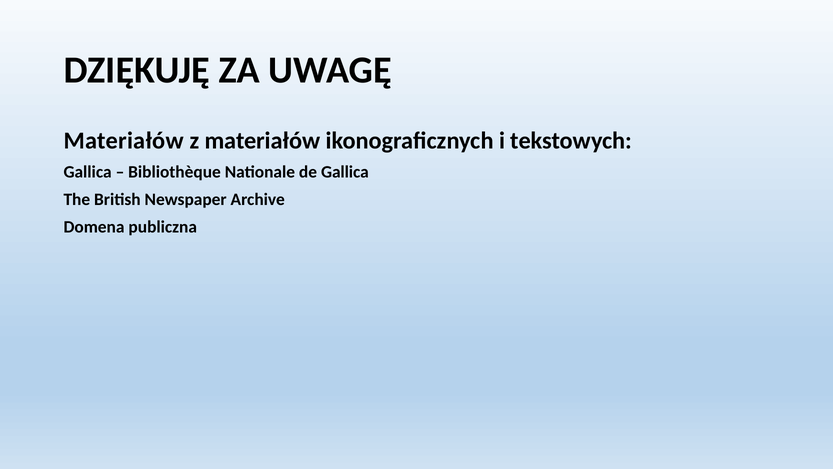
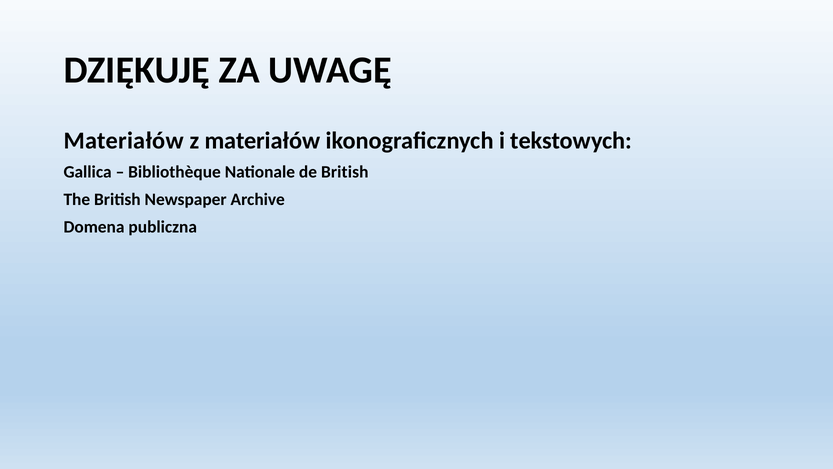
de Gallica: Gallica -> British
